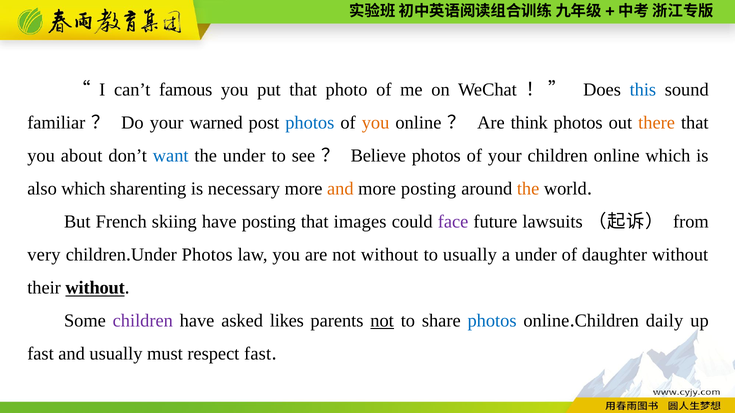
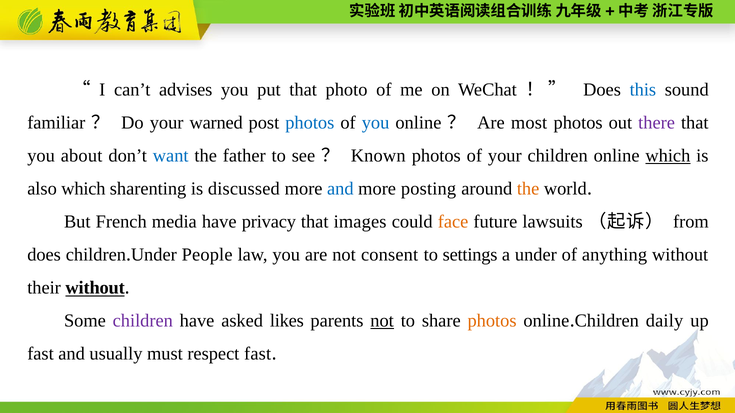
famous: famous -> advises
you at (376, 123) colour: orange -> blue
think: think -> most
there colour: orange -> purple
the under: under -> father
Believe: Believe -> Known
which at (668, 156) underline: none -> present
necessary: necessary -> discussed
and at (340, 189) colour: orange -> blue
skiing: skiing -> media
have posting: posting -> privacy
face colour: purple -> orange
very at (44, 255): very -> does
Photos at (207, 255): Photos -> People
not without: without -> consent
to usually: usually -> settings
daughter: daughter -> anything
photos at (492, 321) colour: blue -> orange
